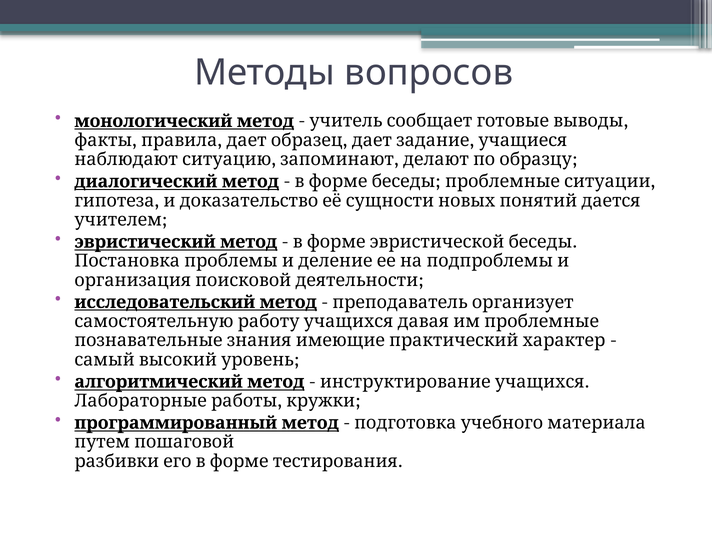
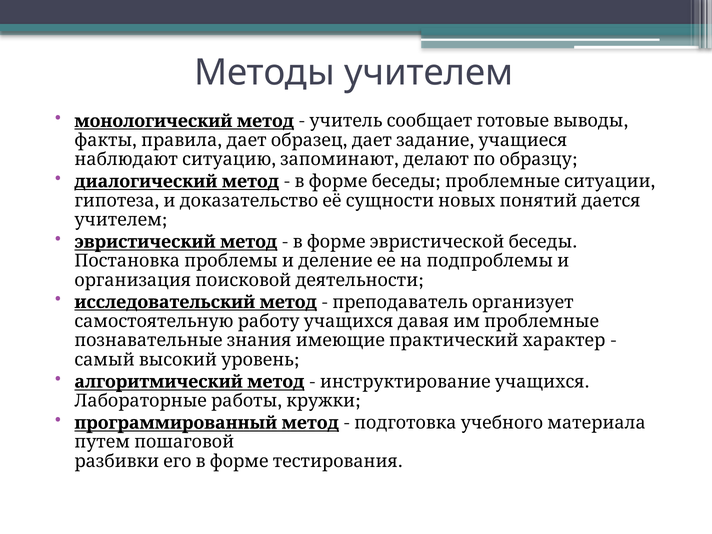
Методы вопросов: вопросов -> учителем
